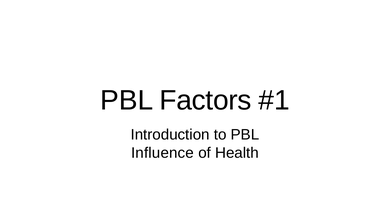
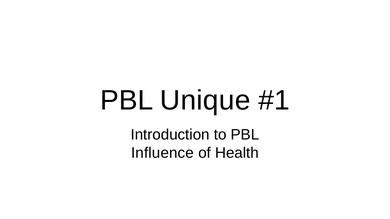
Factors: Factors -> Unique
